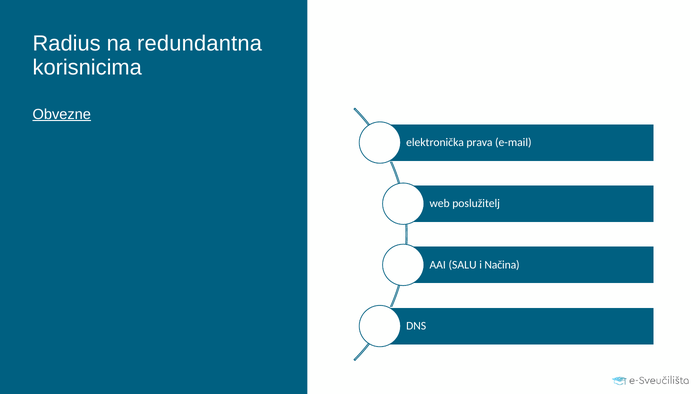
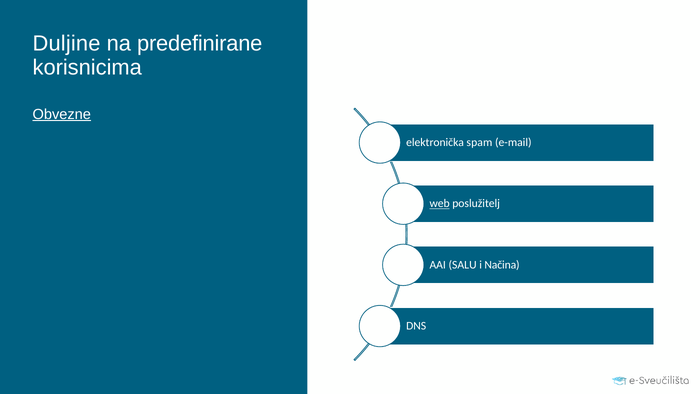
Radius: Radius -> Duljine
redundantna: redundantna -> predefinirane
prava: prava -> spam
web underline: none -> present
